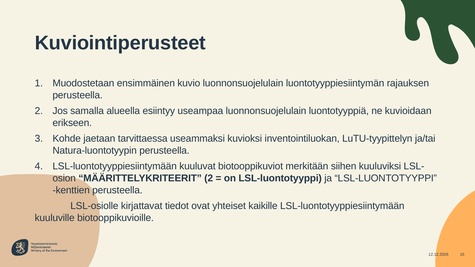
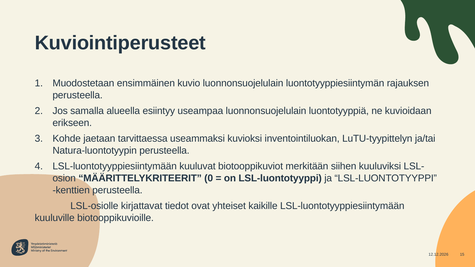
MÄÄRITTELYKRITEERIT 2: 2 -> 0
